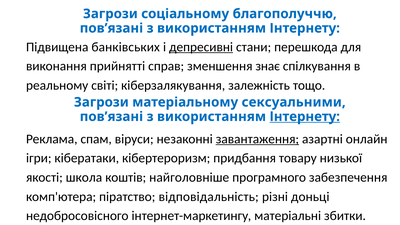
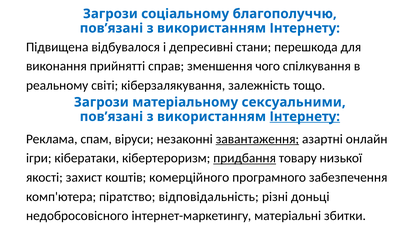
банківських: банківських -> відбувалося
депресивні underline: present -> none
знає: знає -> чого
придбання underline: none -> present
школа: школа -> захист
найголовніше: найголовніше -> комерційного
